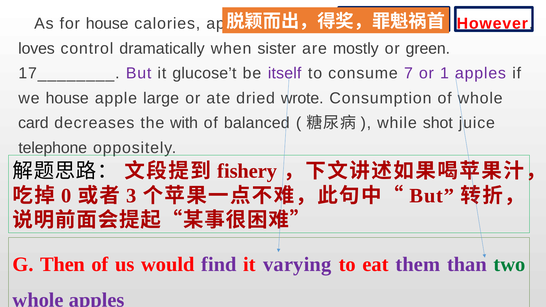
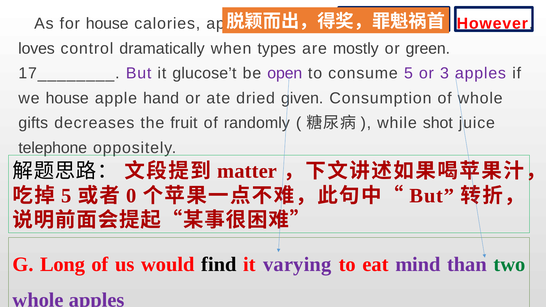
sister: sister -> types
itself: itself -> open
consume 7: 7 -> 5
1: 1 -> 3
large: large -> hand
wrote: wrote -> given
card: card -> gifts
with: with -> fruit
balanced: balanced -> randomly
fishery: fishery -> matter
0 at (66, 196): 0 -> 5
3: 3 -> 0
Then: Then -> Long
find colour: purple -> black
them: them -> mind
